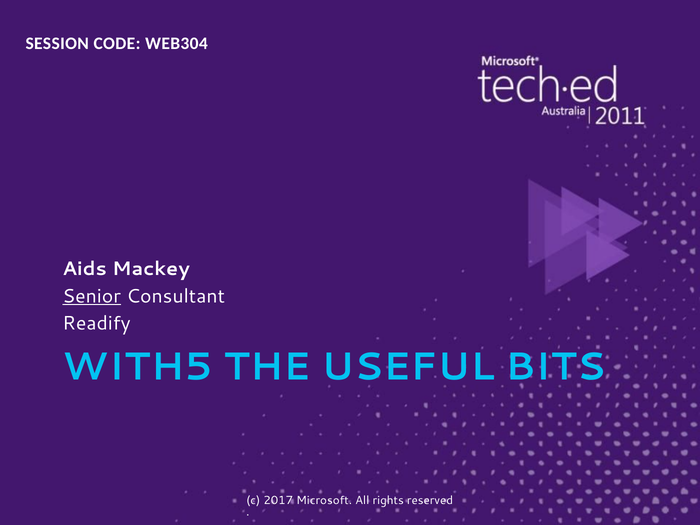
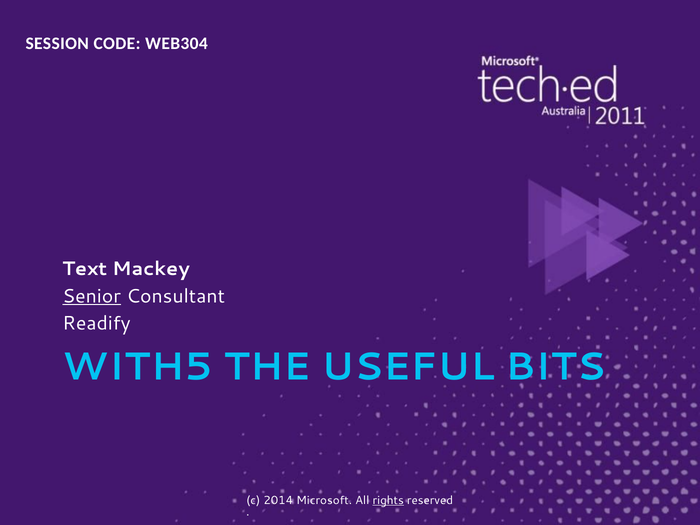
Aids: Aids -> Text
2017: 2017 -> 2014
rights underline: none -> present
